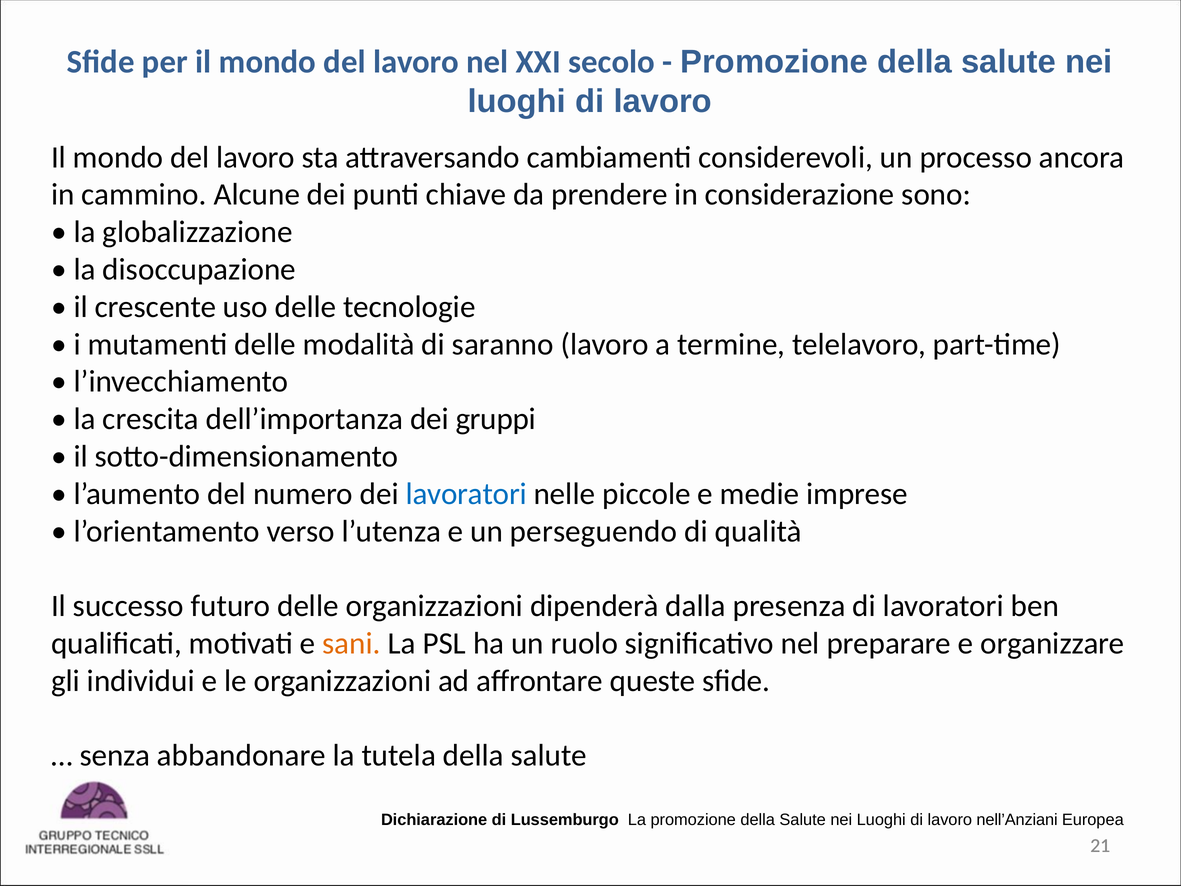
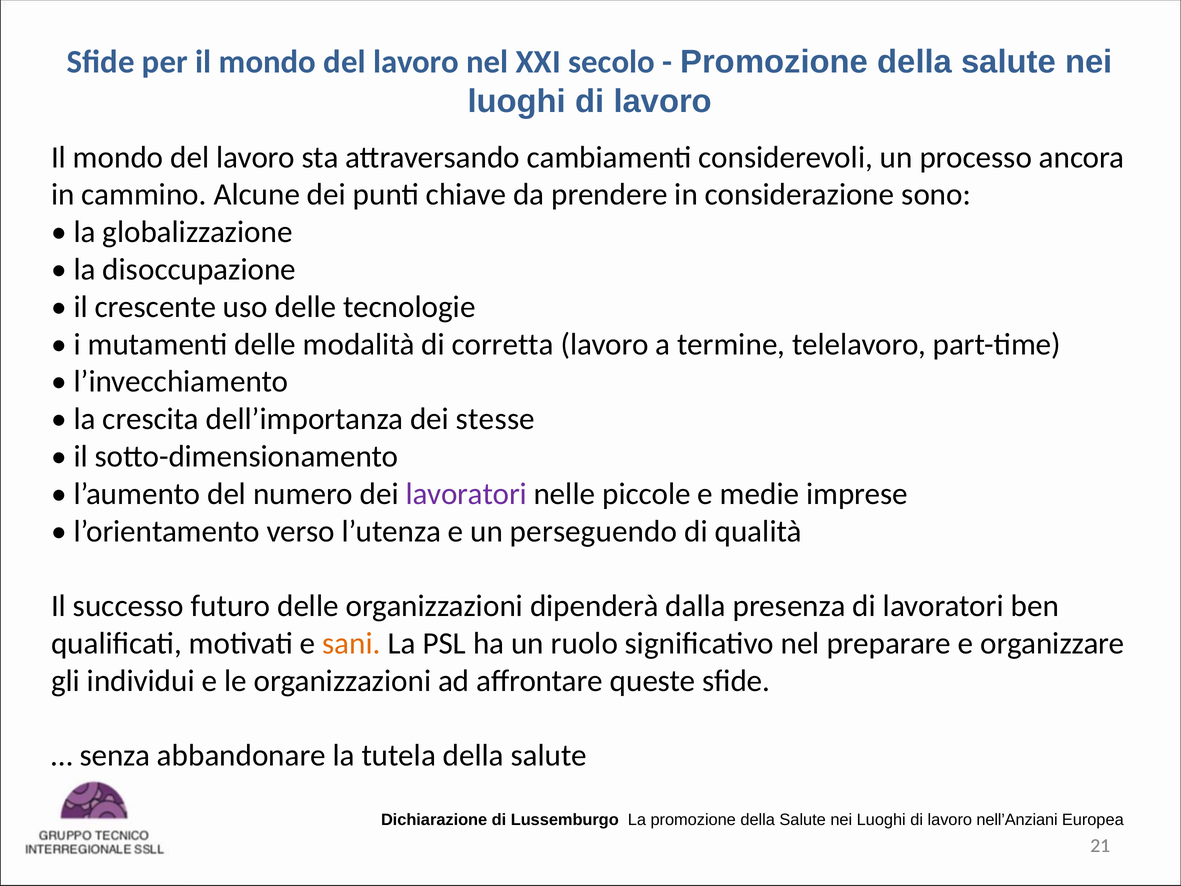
saranno: saranno -> corretta
gruppi: gruppi -> stesse
lavoratori at (466, 494) colour: blue -> purple
